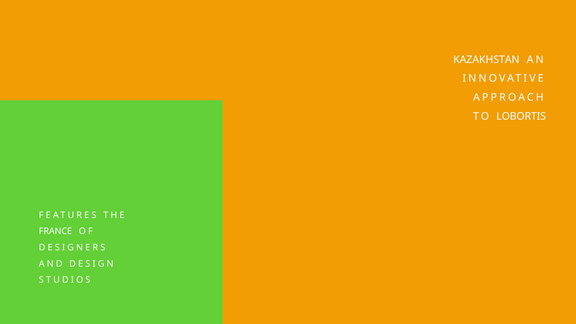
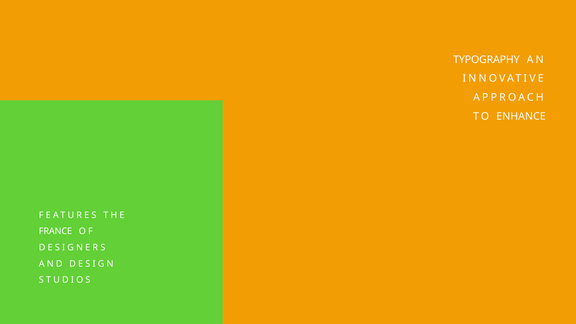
KAZAKHSTAN: KAZAKHSTAN -> TYPOGRAPHY
LOBORTIS: LOBORTIS -> ENHANCE
